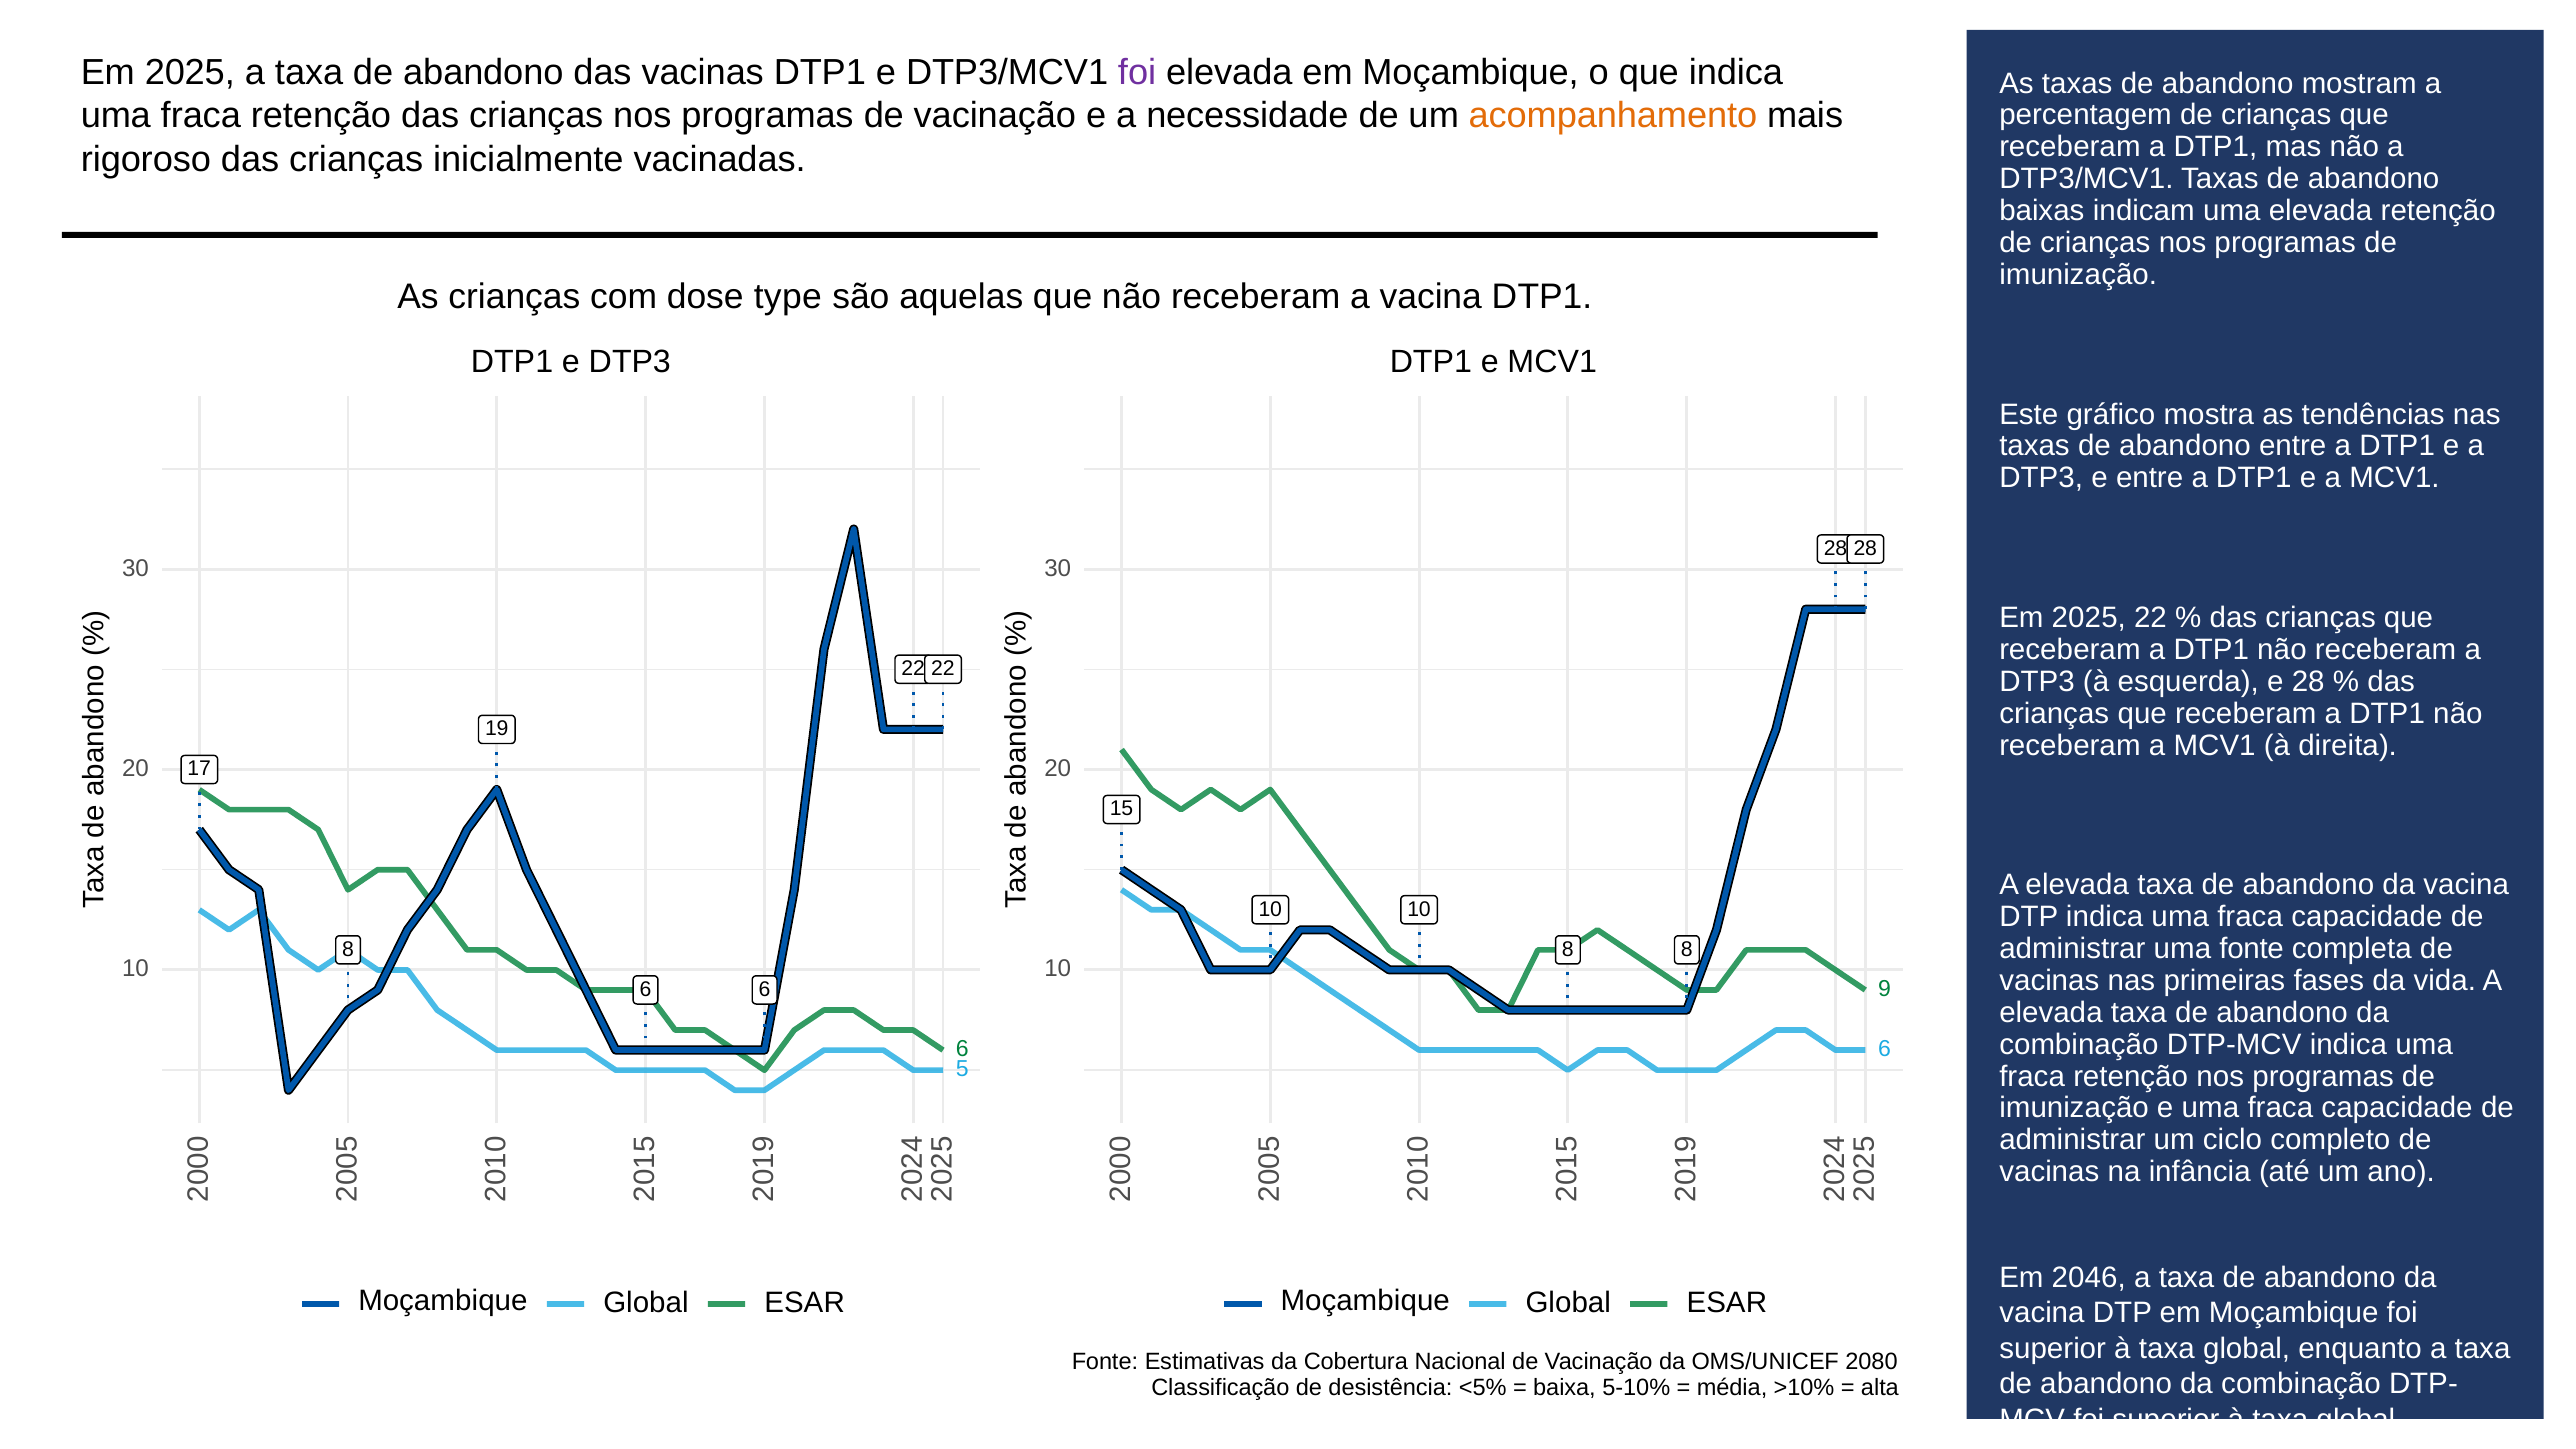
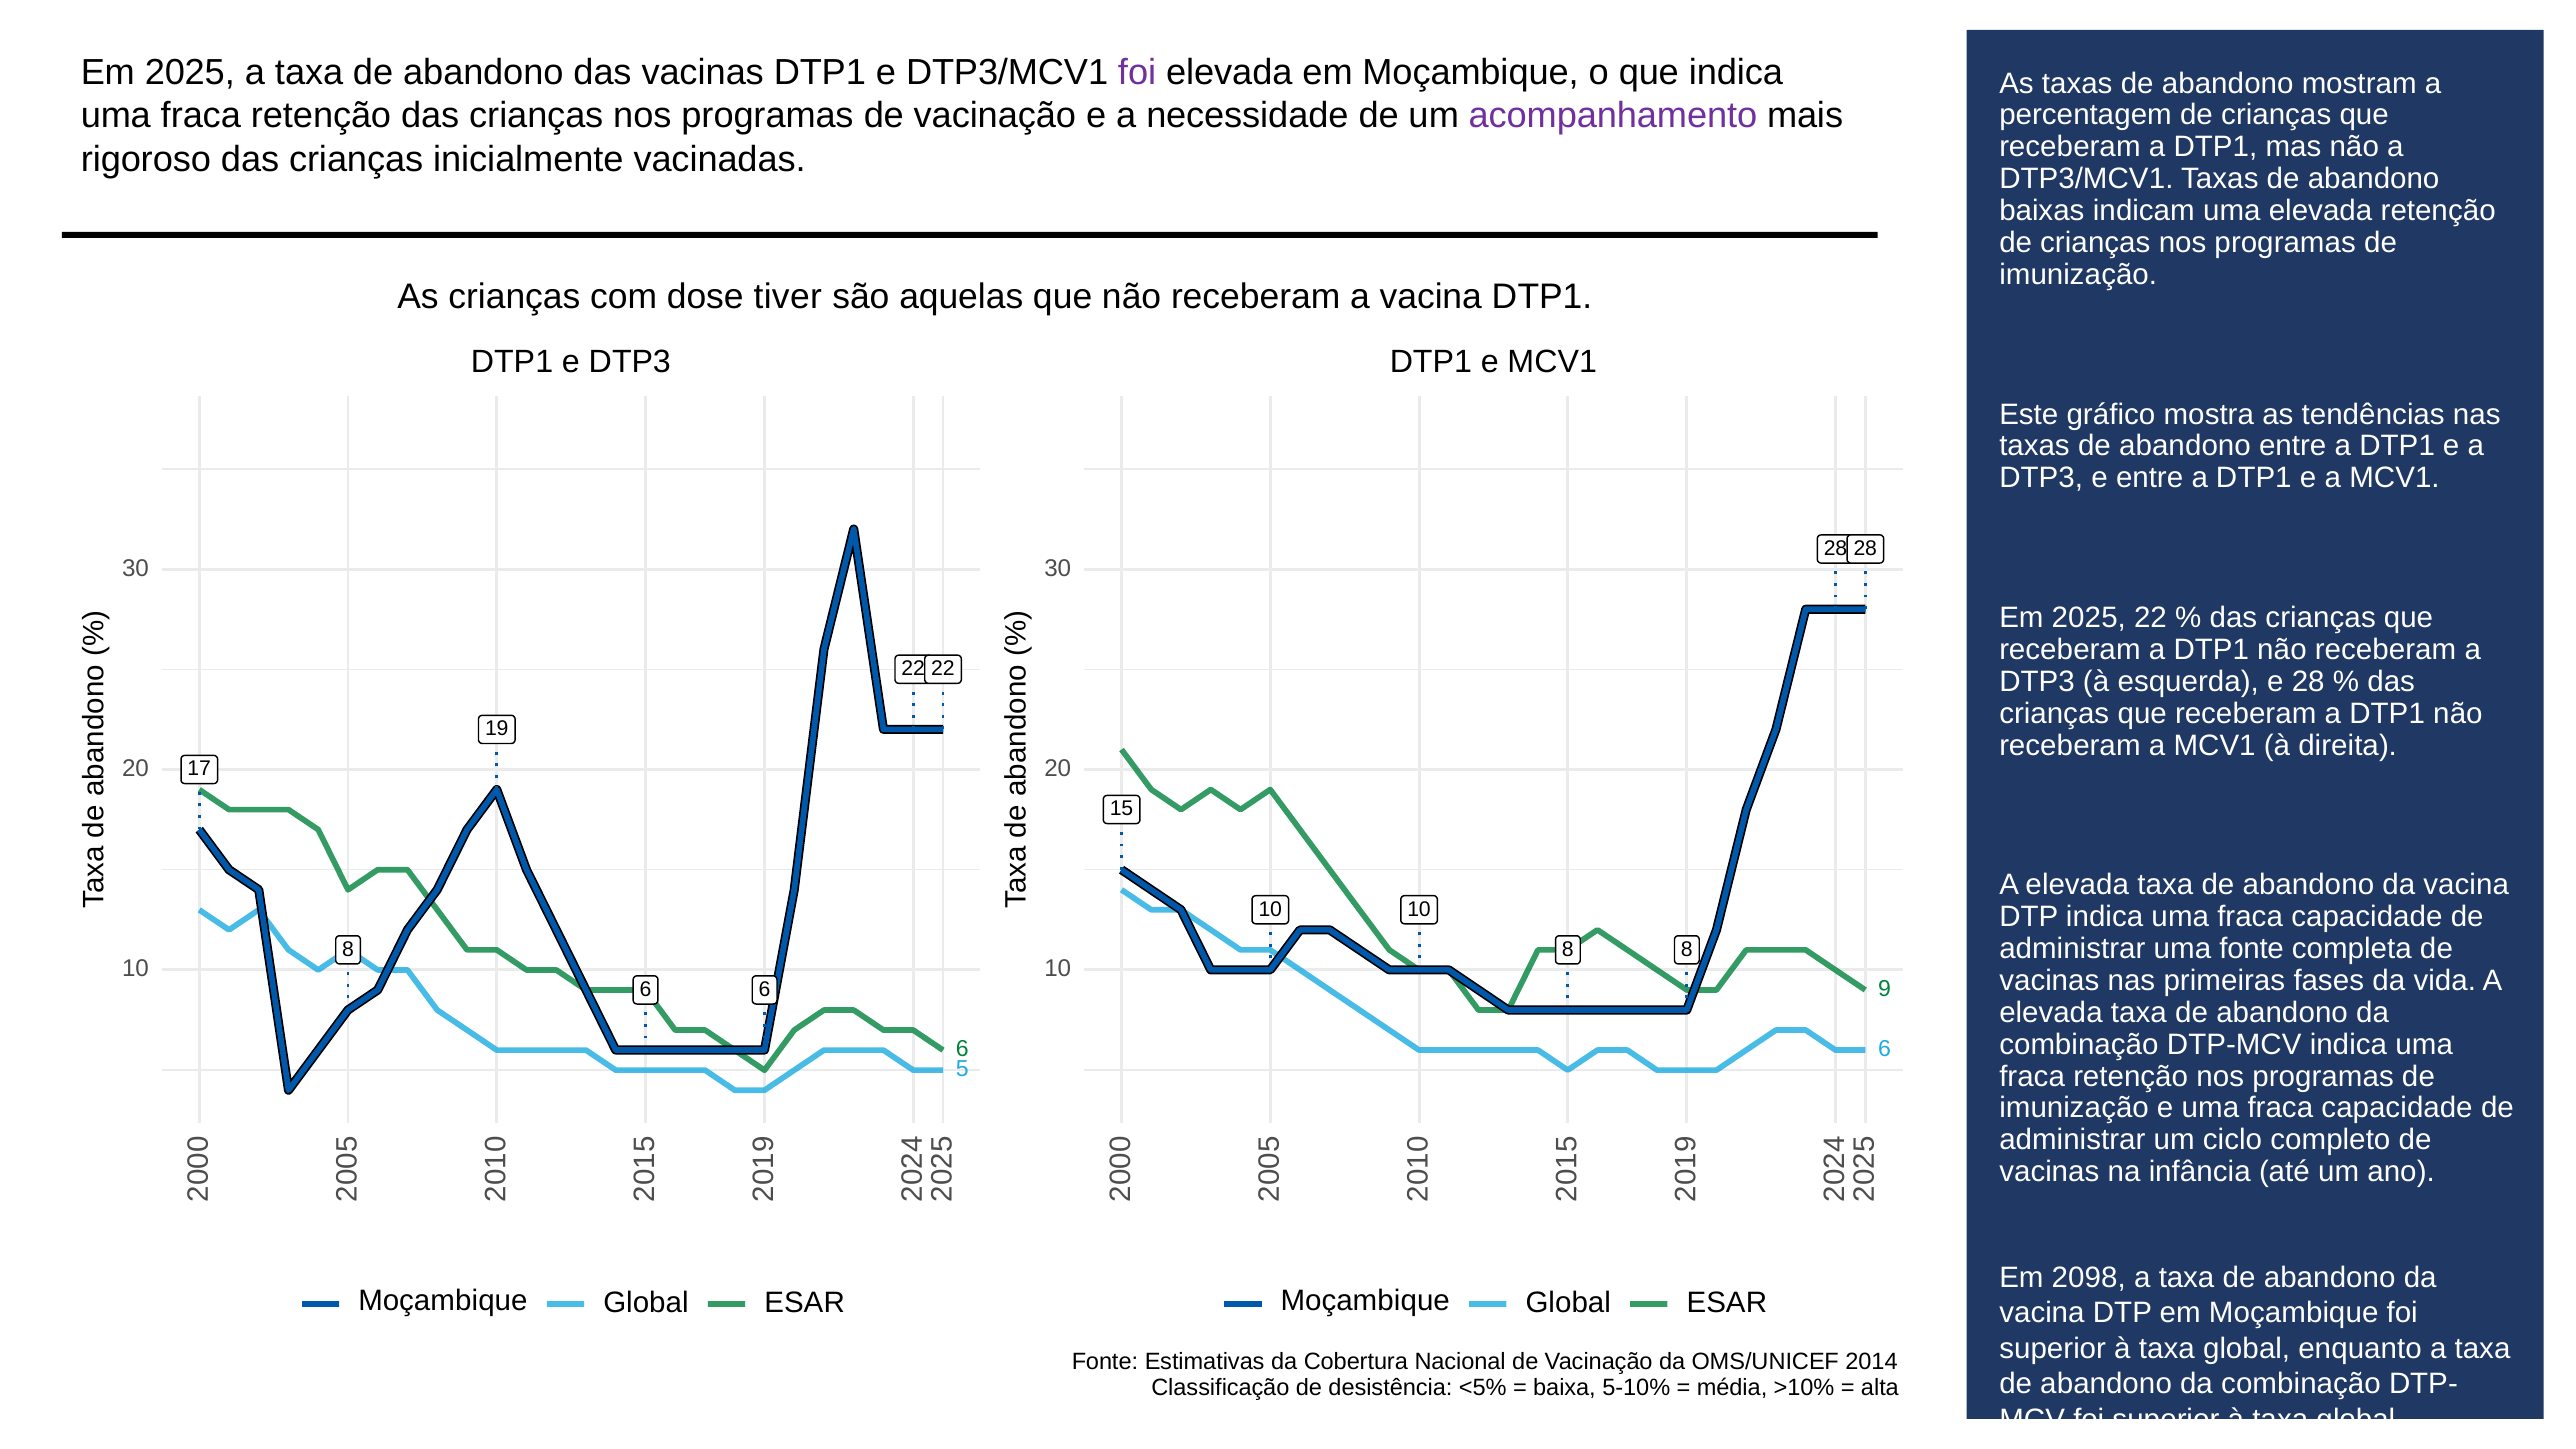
acompanhamento colour: orange -> purple
type: type -> tiver
2046: 2046 -> 2098
2080: 2080 -> 2014
